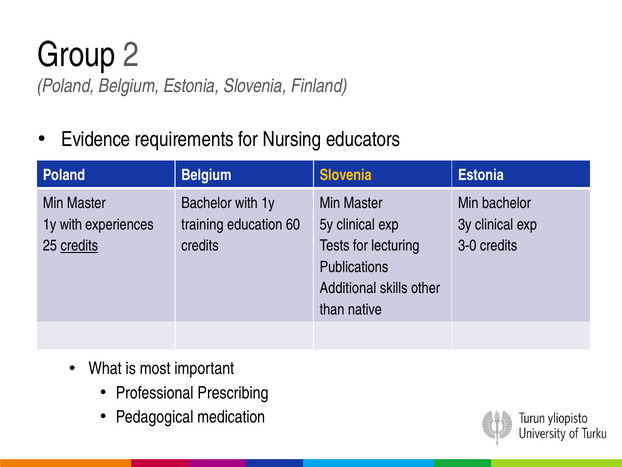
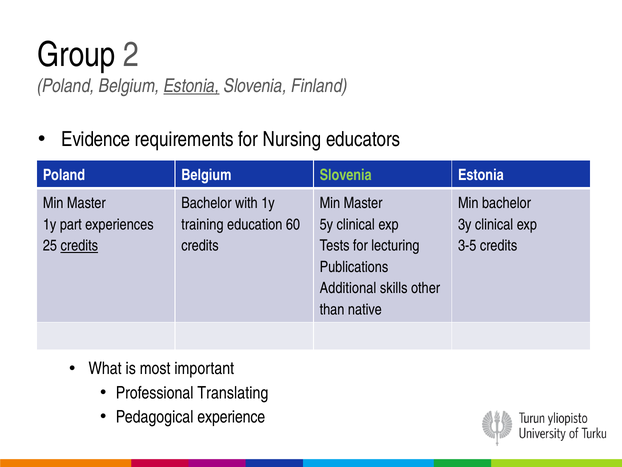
Estonia at (192, 86) underline: none -> present
Slovenia at (346, 175) colour: yellow -> light green
1y with: with -> part
3-0: 3-0 -> 3-5
Prescribing: Prescribing -> Translating
medication: medication -> experience
